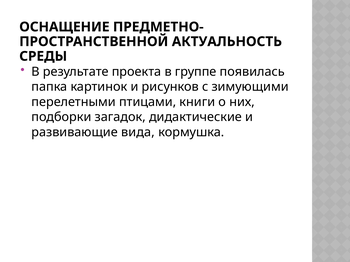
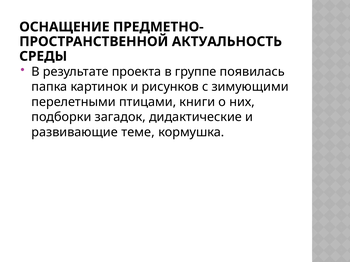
вида: вида -> теме
